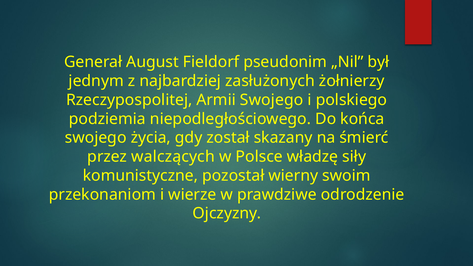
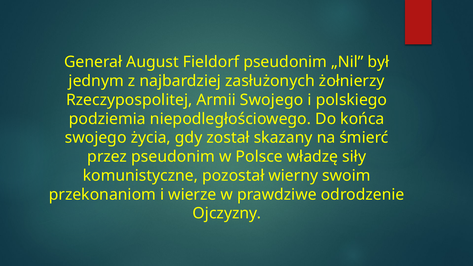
przez walczących: walczących -> pseudonim
